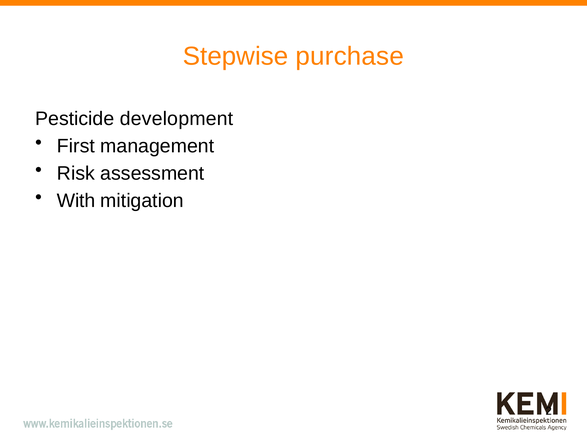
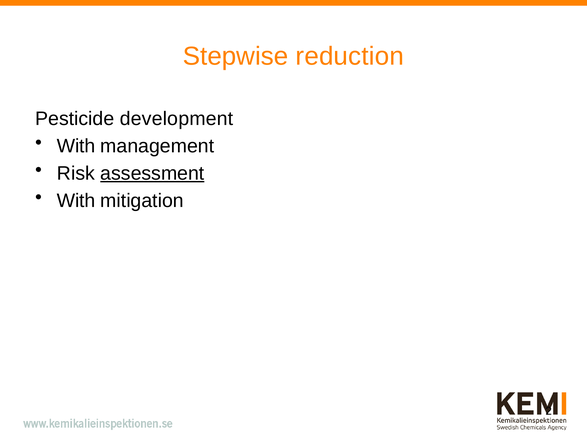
purchase: purchase -> reduction
First at (76, 146): First -> With
assessment underline: none -> present
